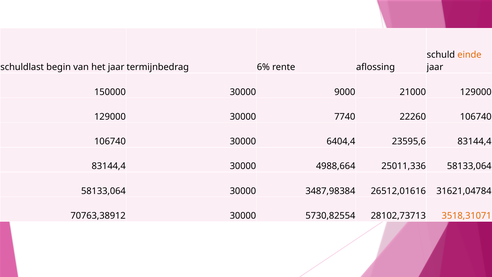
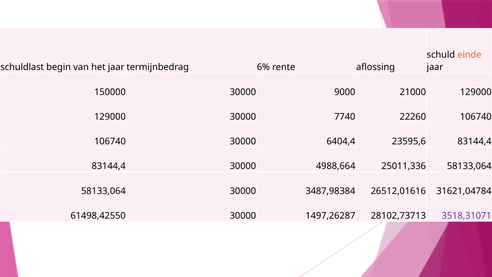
70763,38912: 70763,38912 -> 61498,42550
5730,82554: 5730,82554 -> 1497,26287
3518,31071 colour: orange -> purple
